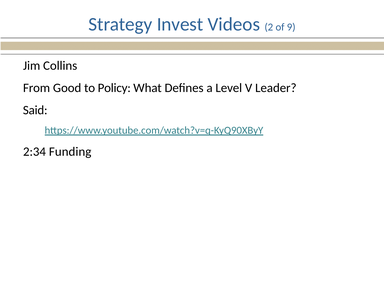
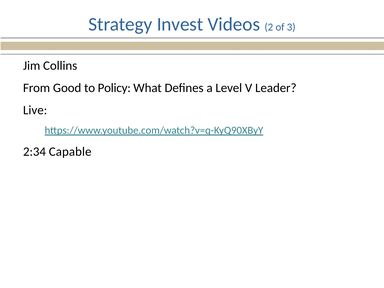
9: 9 -> 3
Said: Said -> Live
Funding: Funding -> Capable
